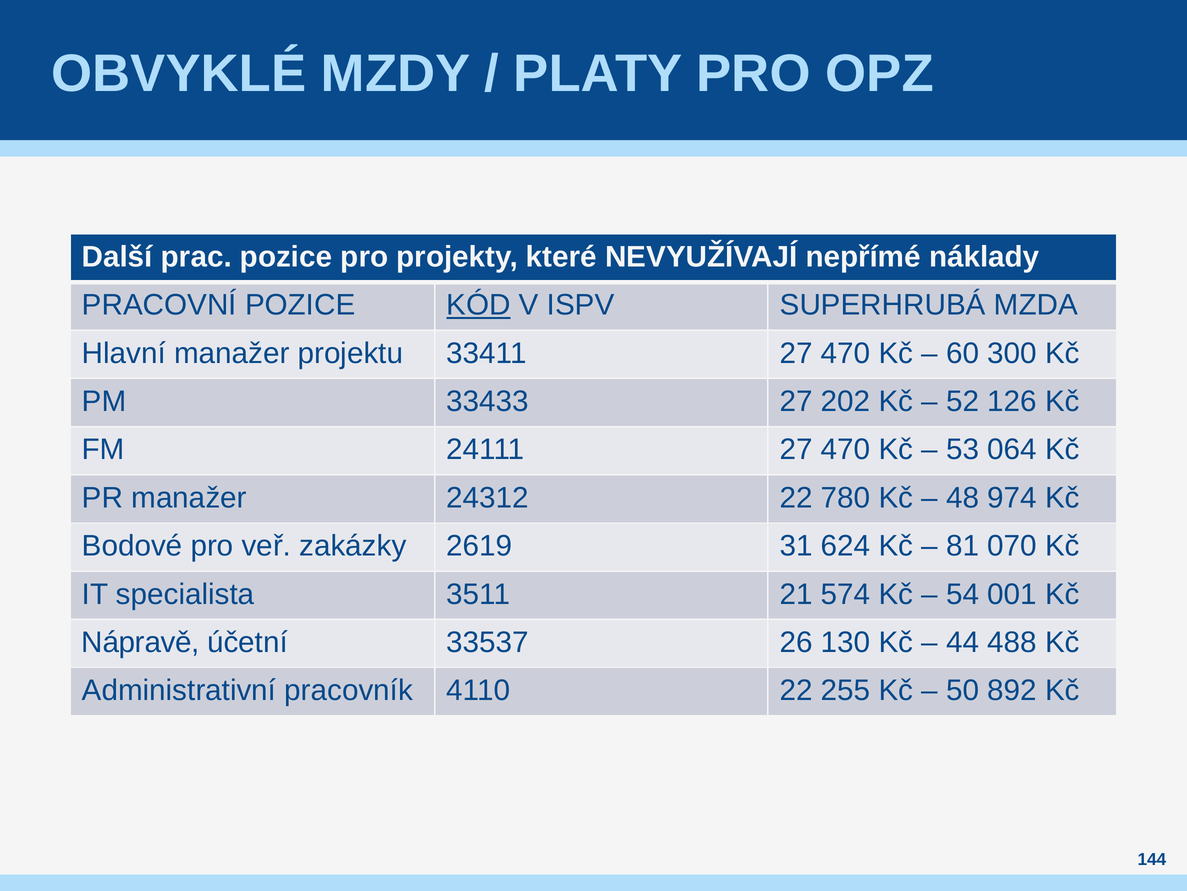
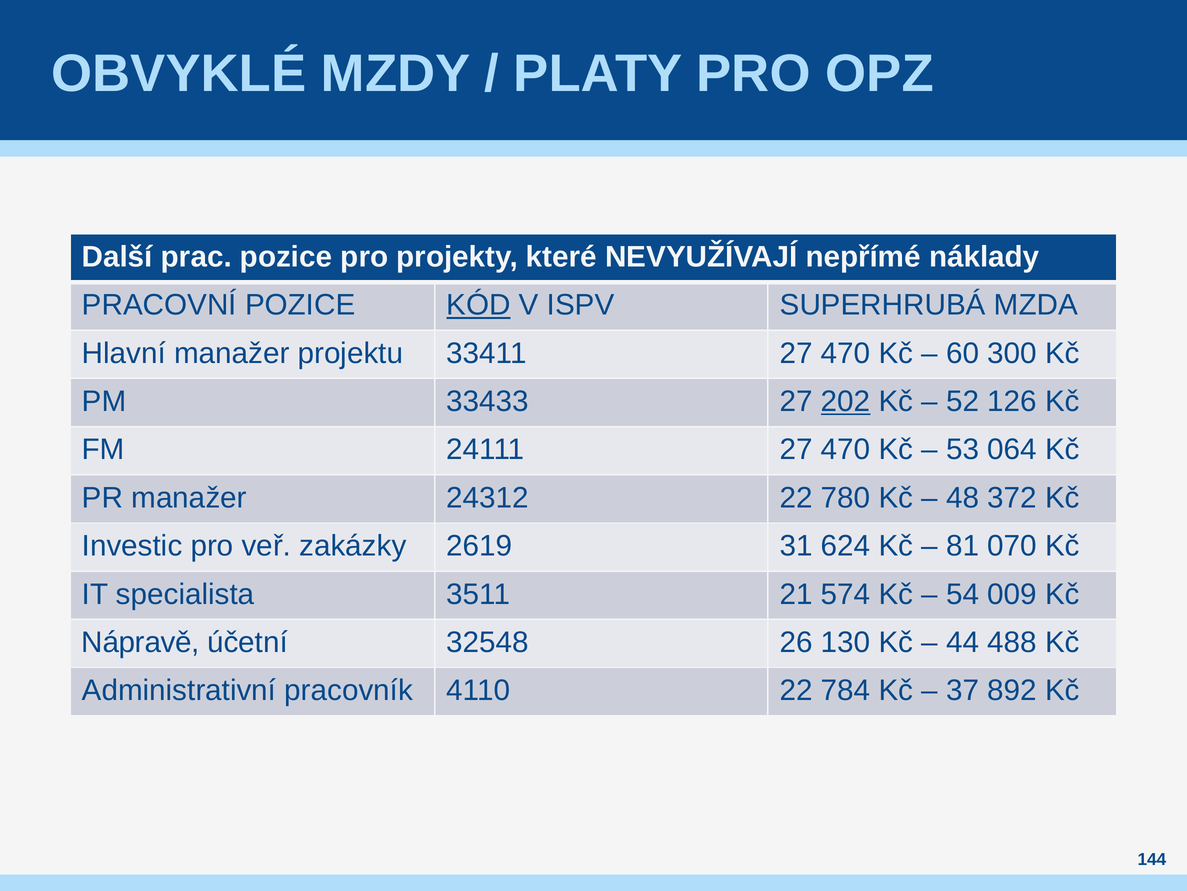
202 underline: none -> present
974: 974 -> 372
Bodové: Bodové -> Investic
001: 001 -> 009
33537: 33537 -> 32548
255: 255 -> 784
50: 50 -> 37
